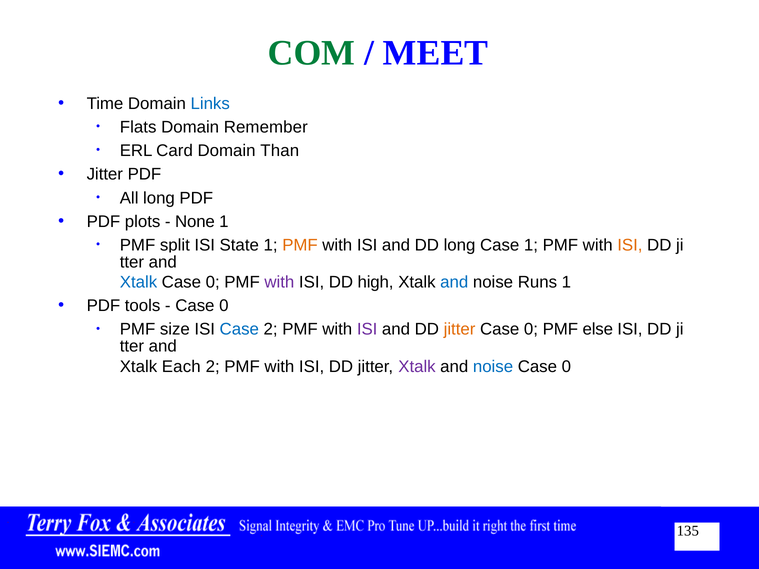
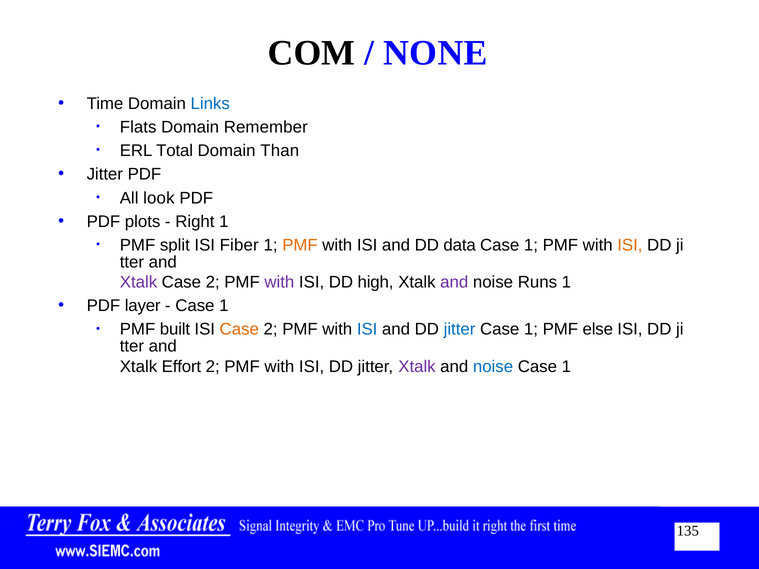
COM colour: green -> black
MEET: MEET -> NONE
Card: Card -> Total
All long: long -> look
None: None -> Right
State: State -> Fiber
DD long: long -> data
Xtalk at (139, 282) colour: blue -> purple
0 at (213, 282): 0 -> 2
and at (454, 282) colour: blue -> purple
tools: tools -> layer
0 at (224, 306): 0 -> 1
size: size -> built
Case at (239, 330) colour: blue -> orange
ISI at (367, 330) colour: purple -> blue
jitter at (460, 330) colour: orange -> blue
0 at (531, 330): 0 -> 1
Each: Each -> Effort
0 at (566, 367): 0 -> 1
